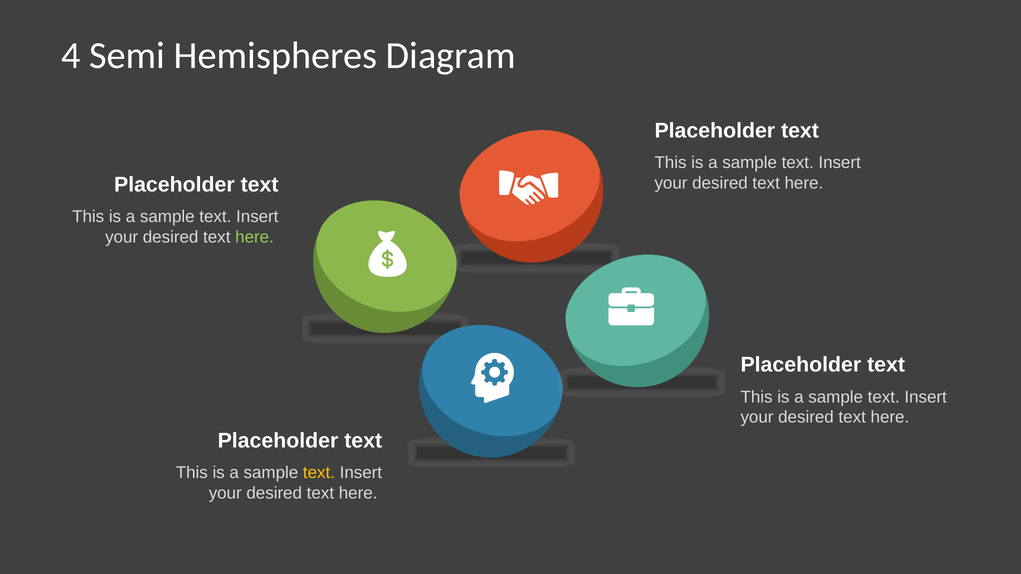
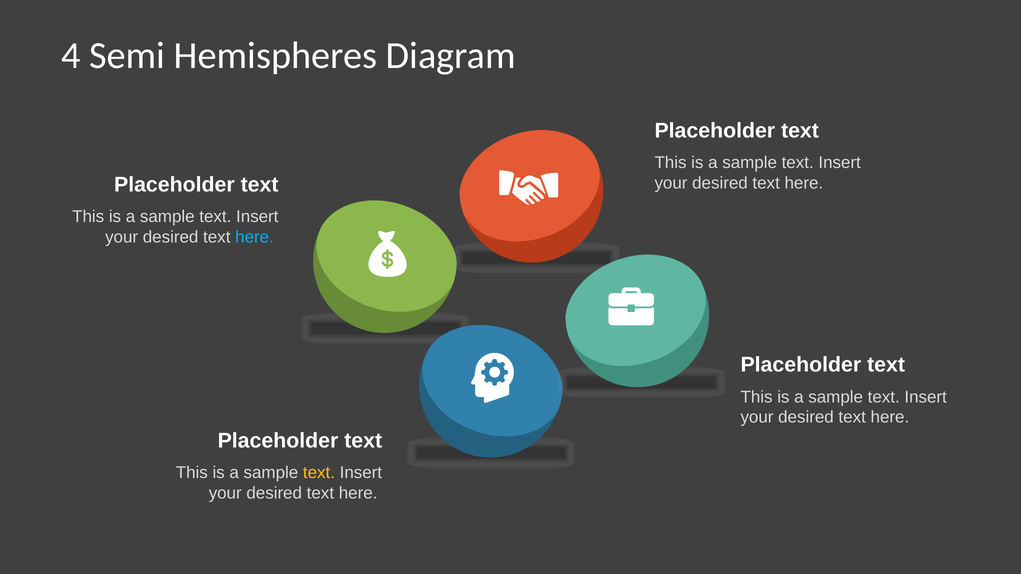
here at (255, 237) colour: light green -> light blue
